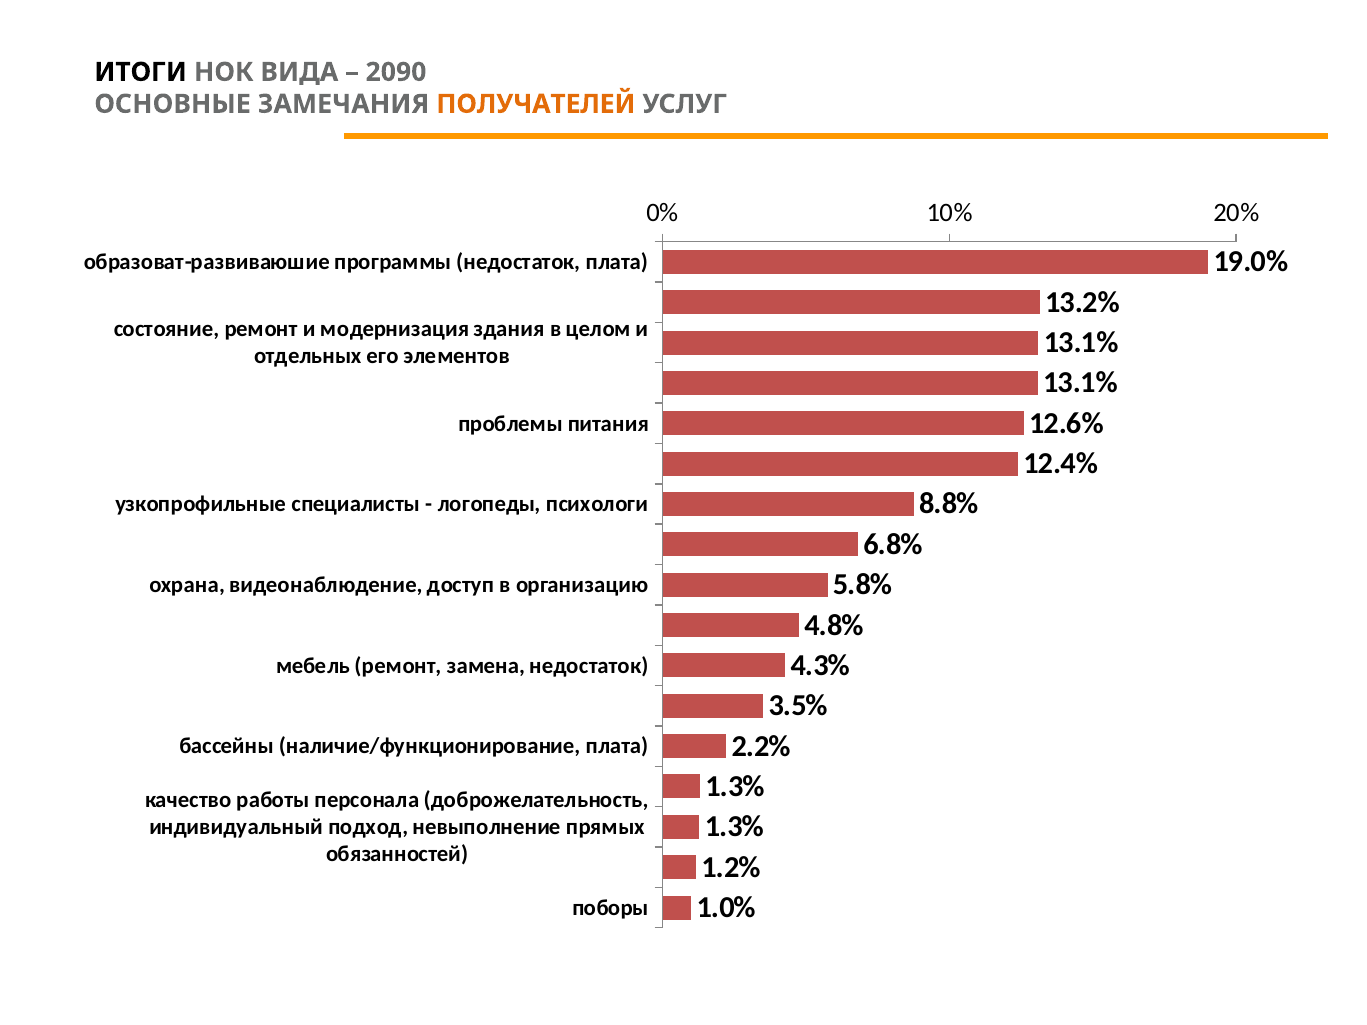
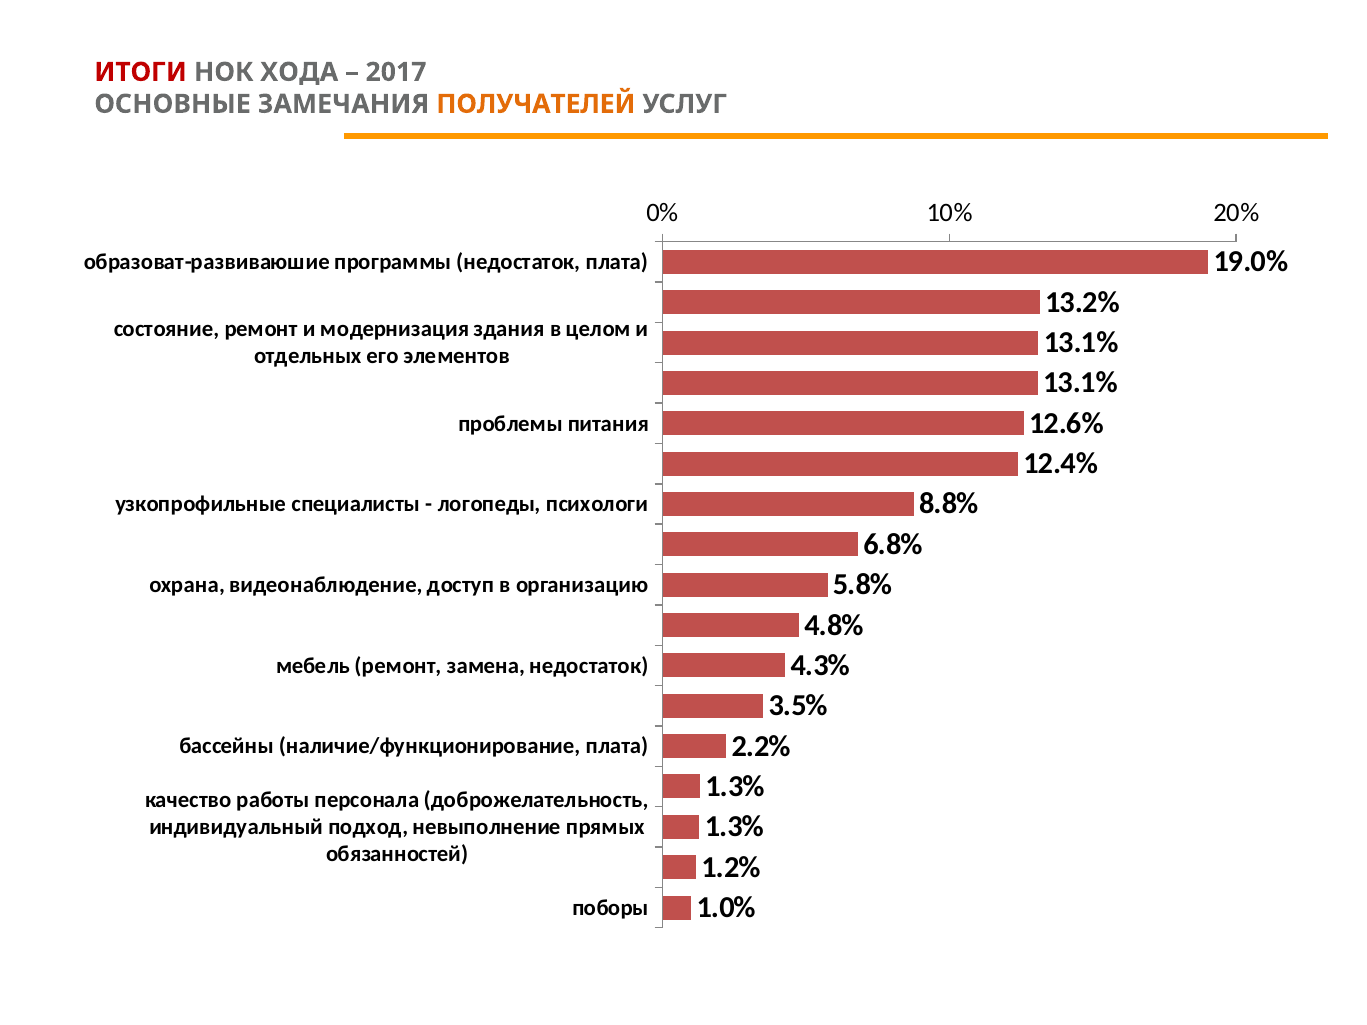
ИТОГИ colour: black -> red
ВИДА: ВИДА -> ХОДА
2090: 2090 -> 2017
